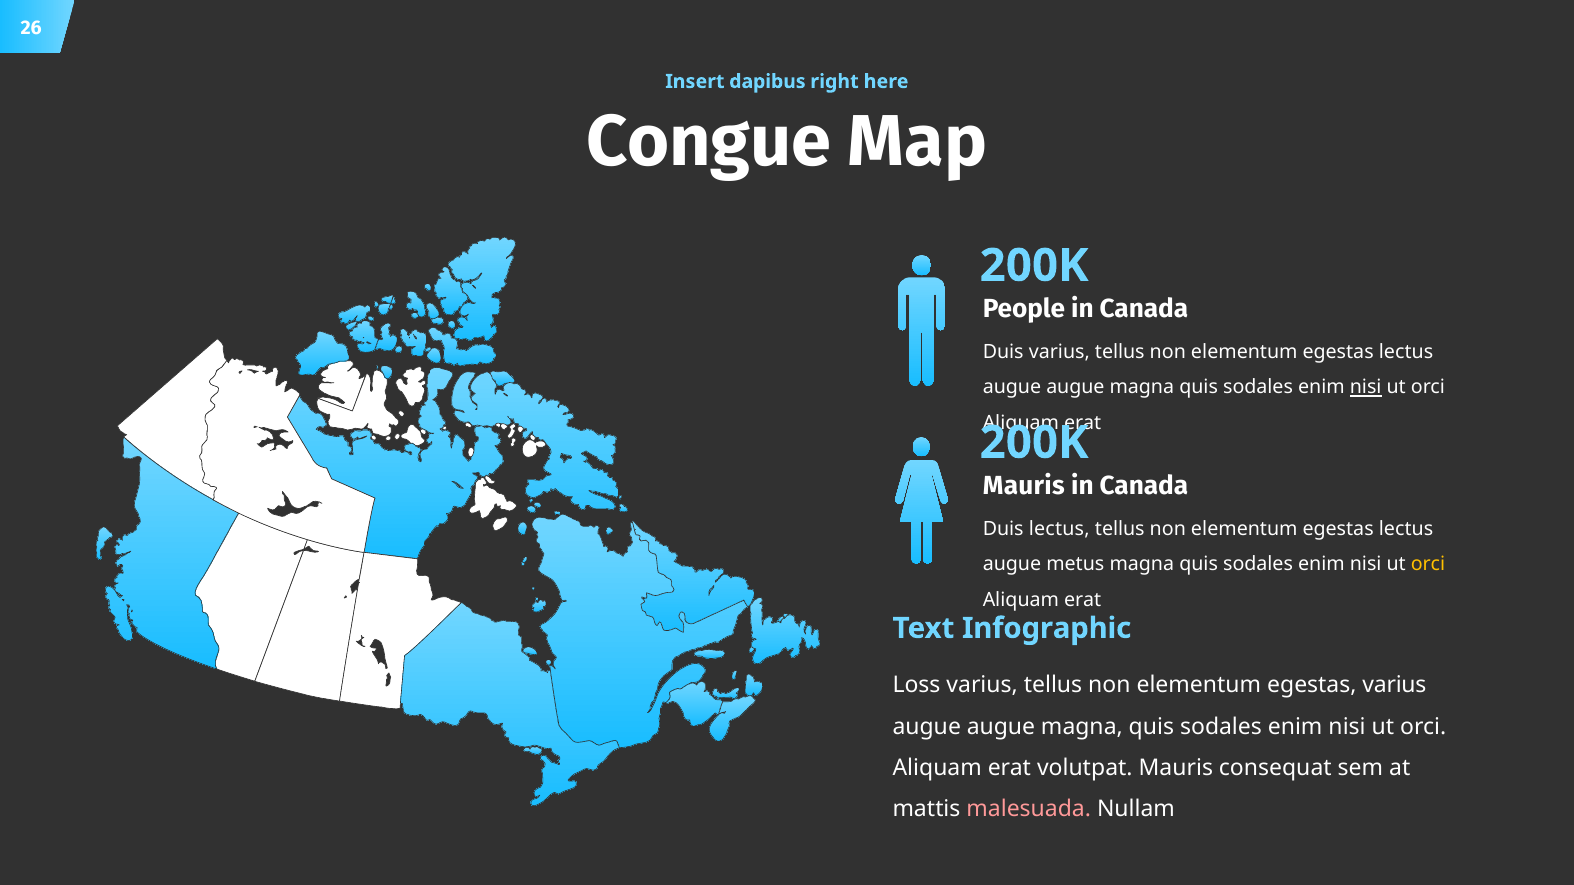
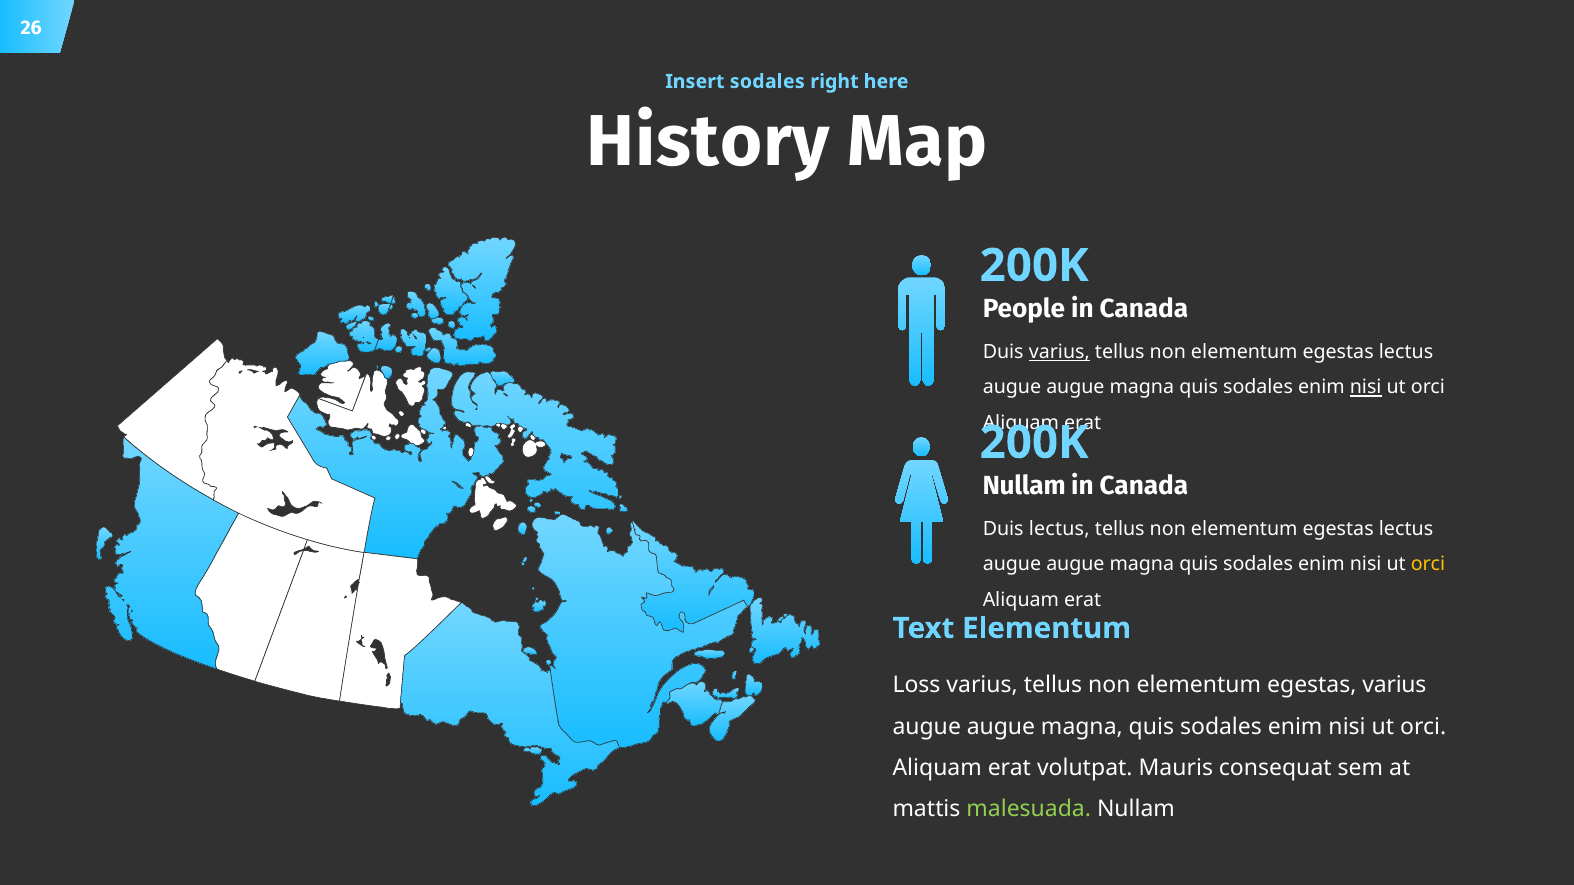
Insert dapibus: dapibus -> sodales
Congue: Congue -> History
varius at (1059, 352) underline: none -> present
Mauris at (1024, 486): Mauris -> Nullam
metus at (1075, 565): metus -> augue
Text Infographic: Infographic -> Elementum
malesuada colour: pink -> light green
